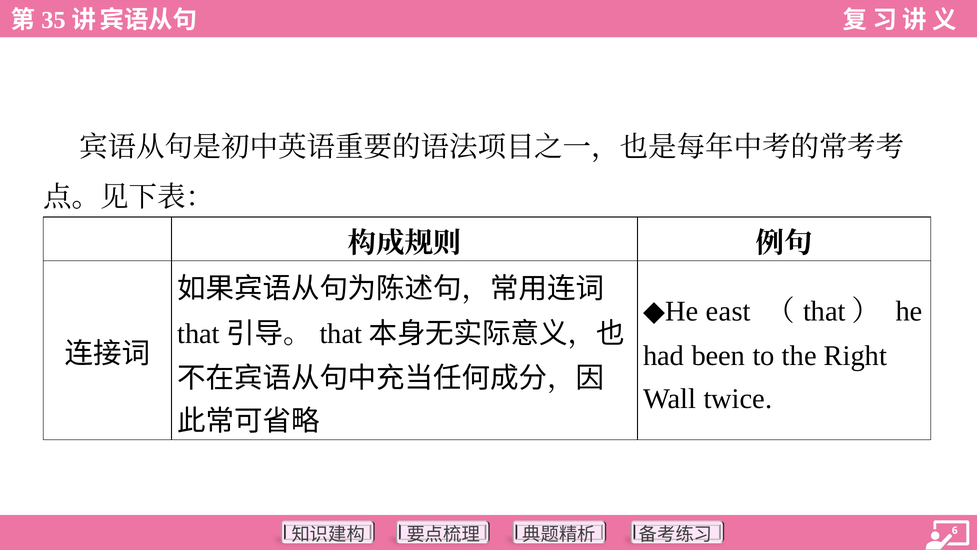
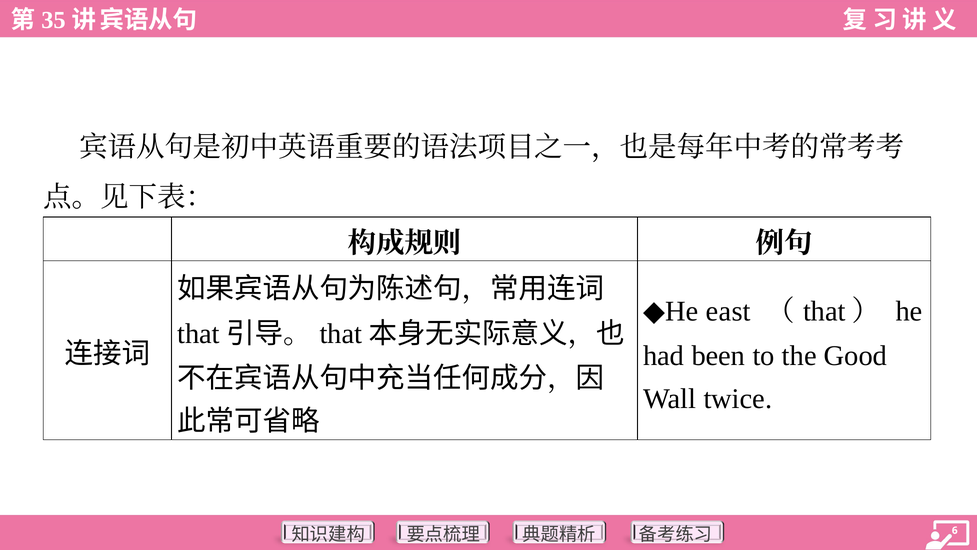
Right: Right -> Good
